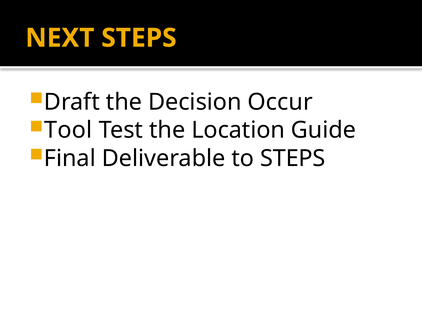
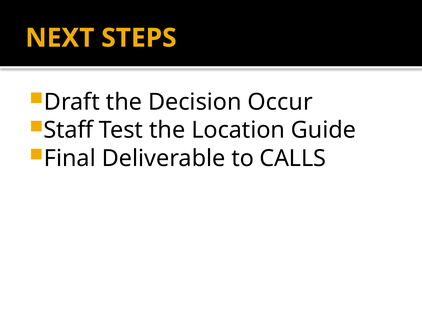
Tool: Tool -> Staff
to STEPS: STEPS -> CALLS
